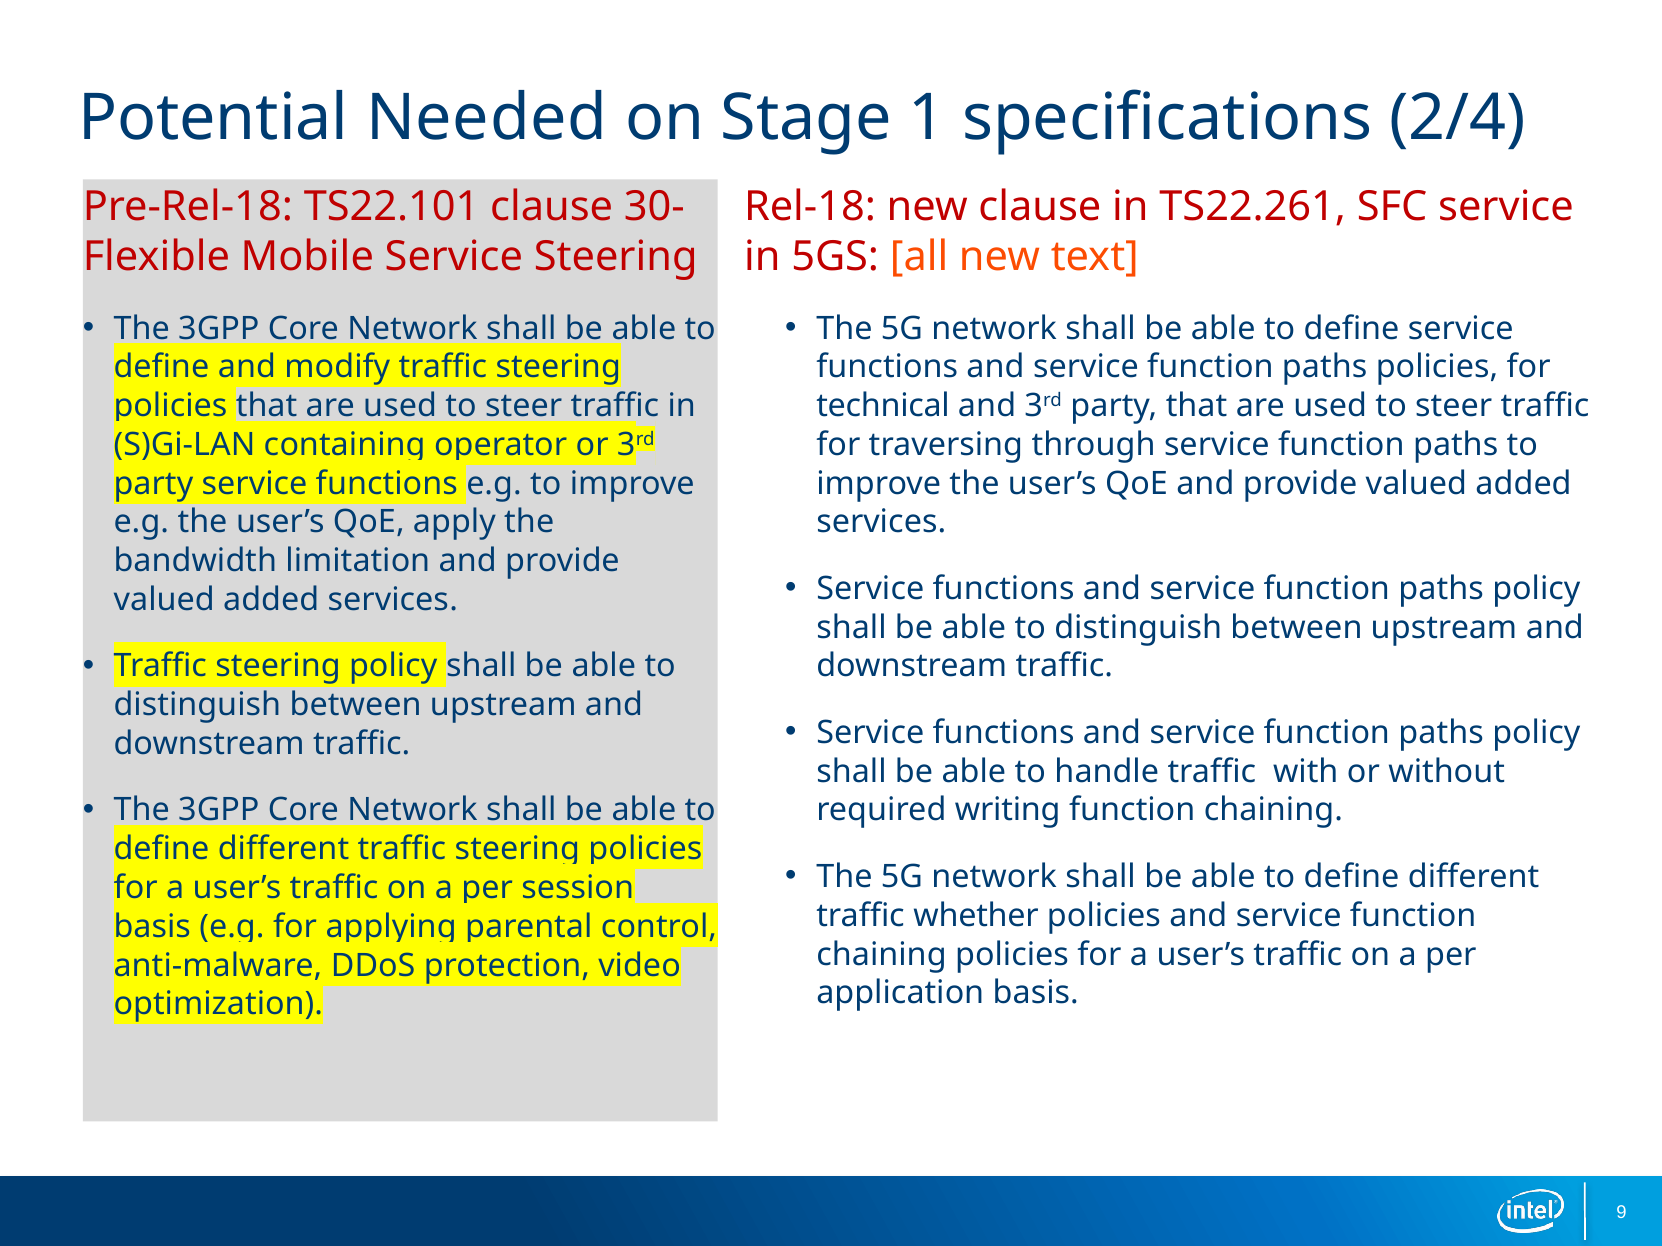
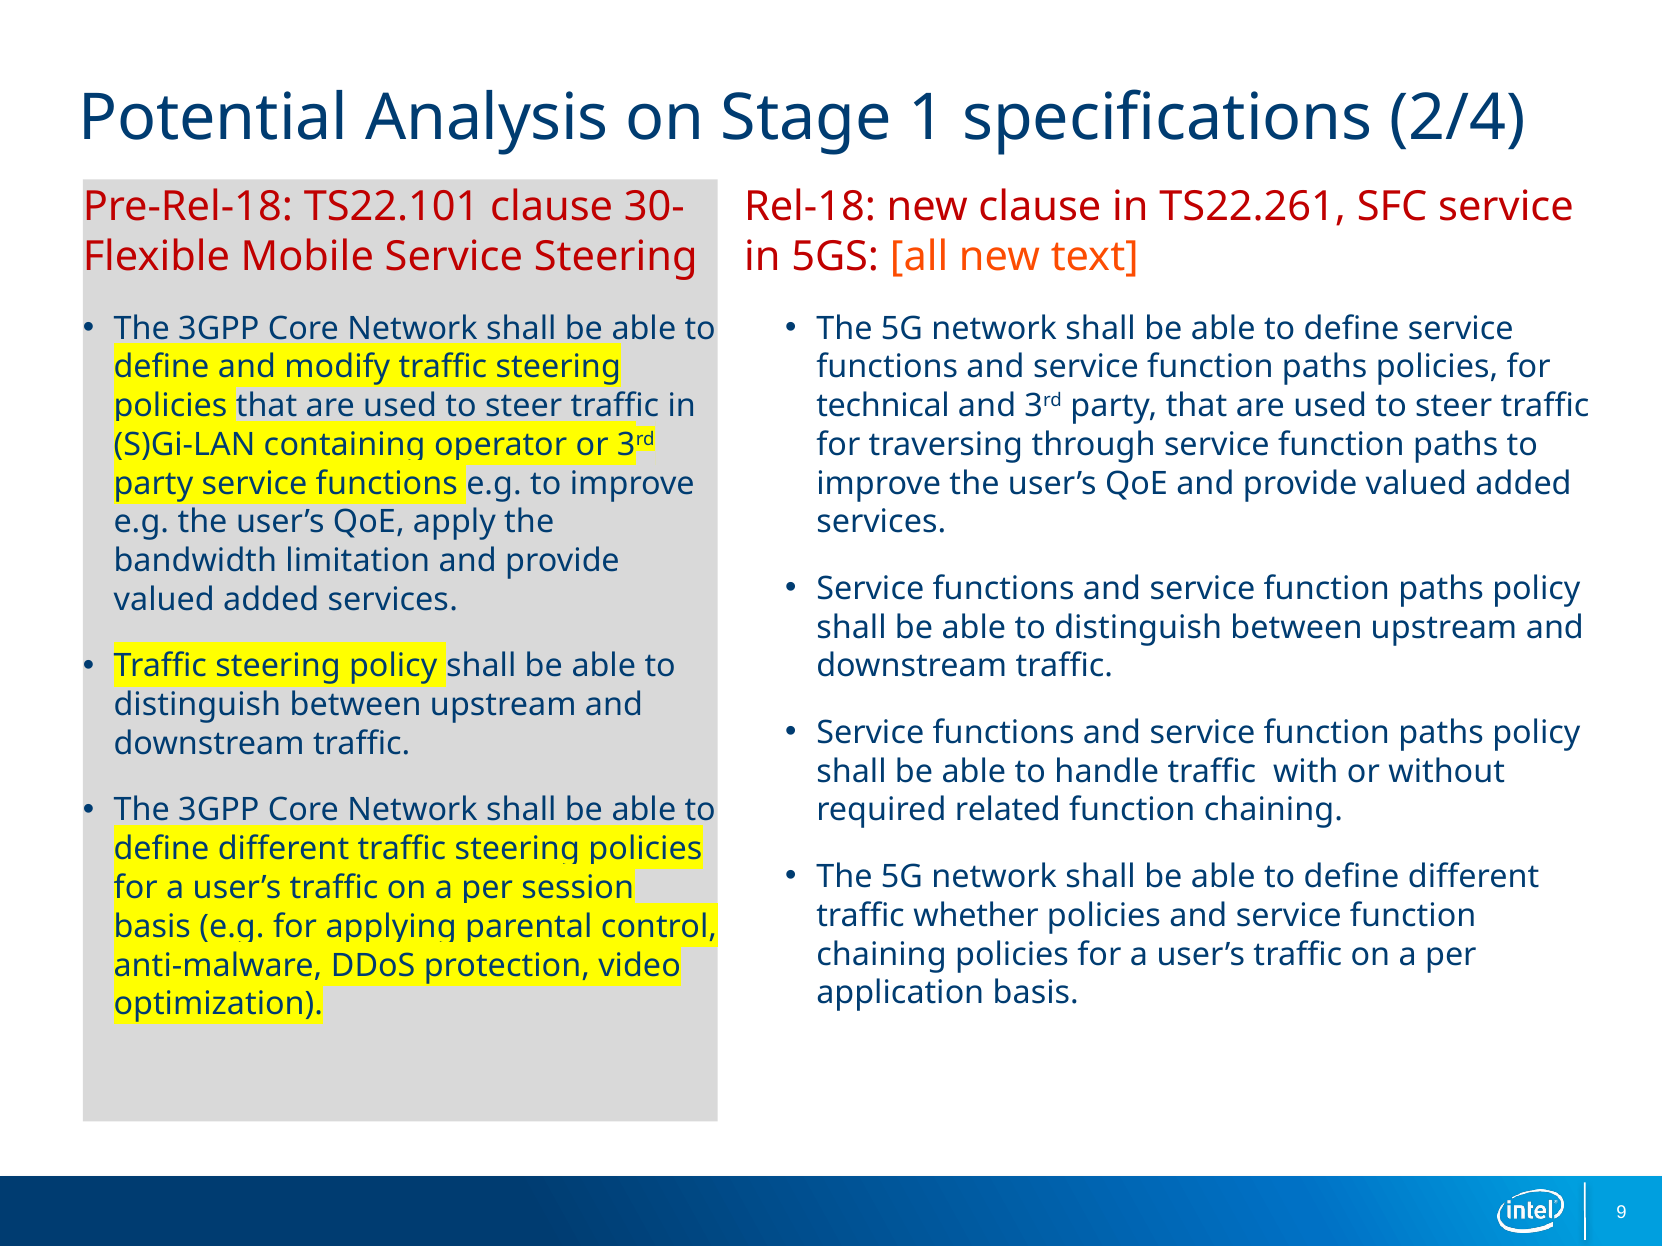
Needed: Needed -> Analysis
writing: writing -> related
